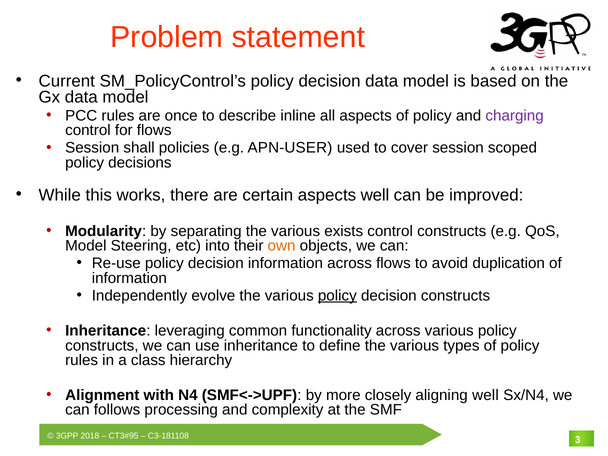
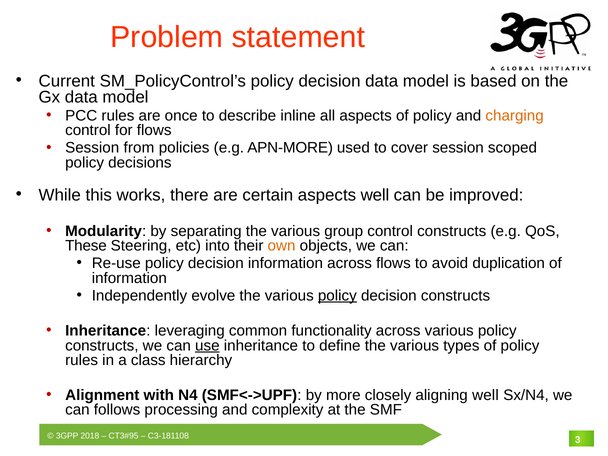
charging colour: purple -> orange
shall: shall -> from
APN-USER: APN-USER -> APN-MORE
exists: exists -> group
Model at (86, 246): Model -> These
use underline: none -> present
